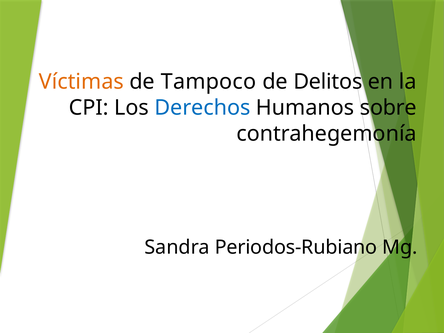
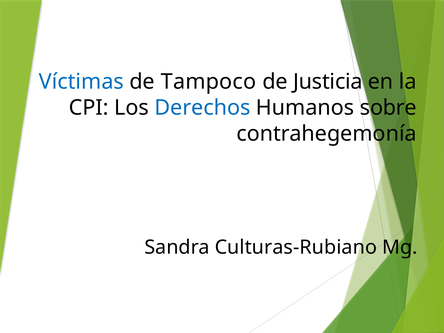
Víctimas colour: orange -> blue
Delitos: Delitos -> Justicia
Periodos-Rubiano: Periodos-Rubiano -> Culturas-Rubiano
